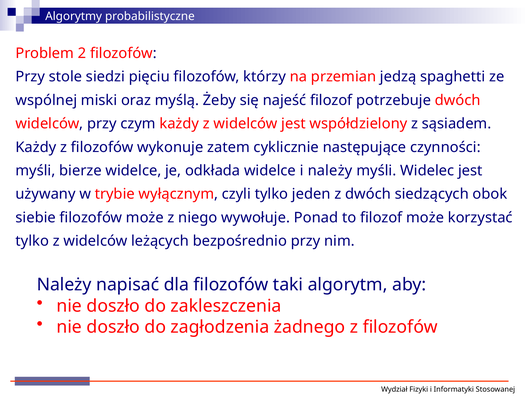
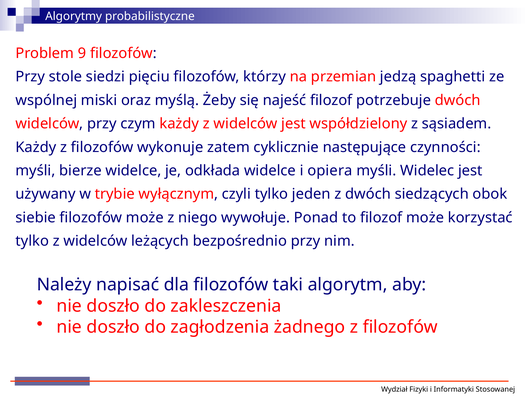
2: 2 -> 9
i należy: należy -> opiera
